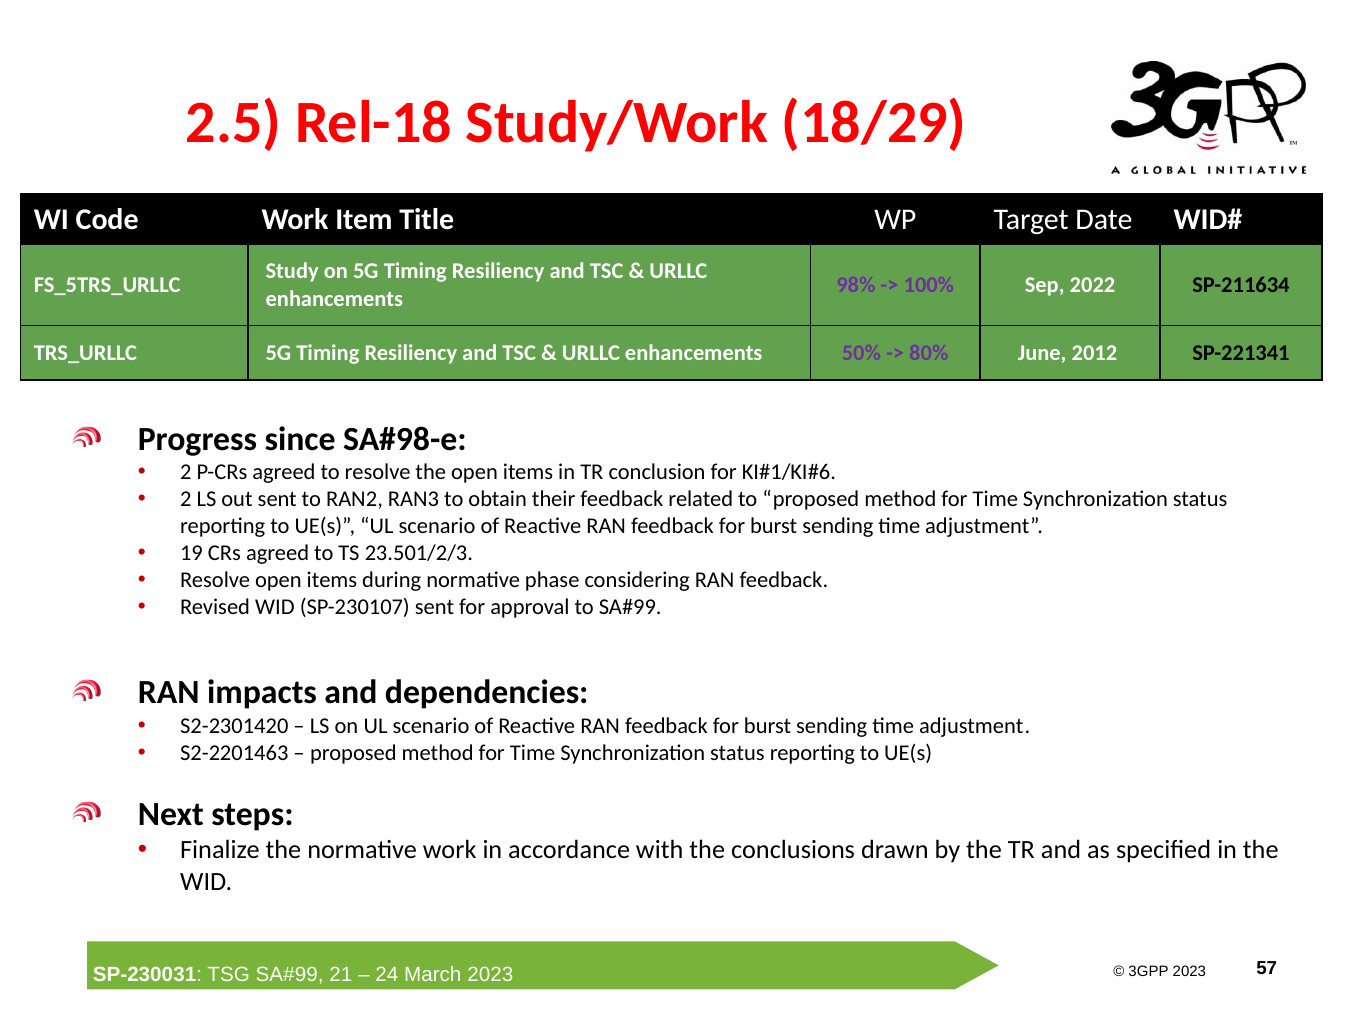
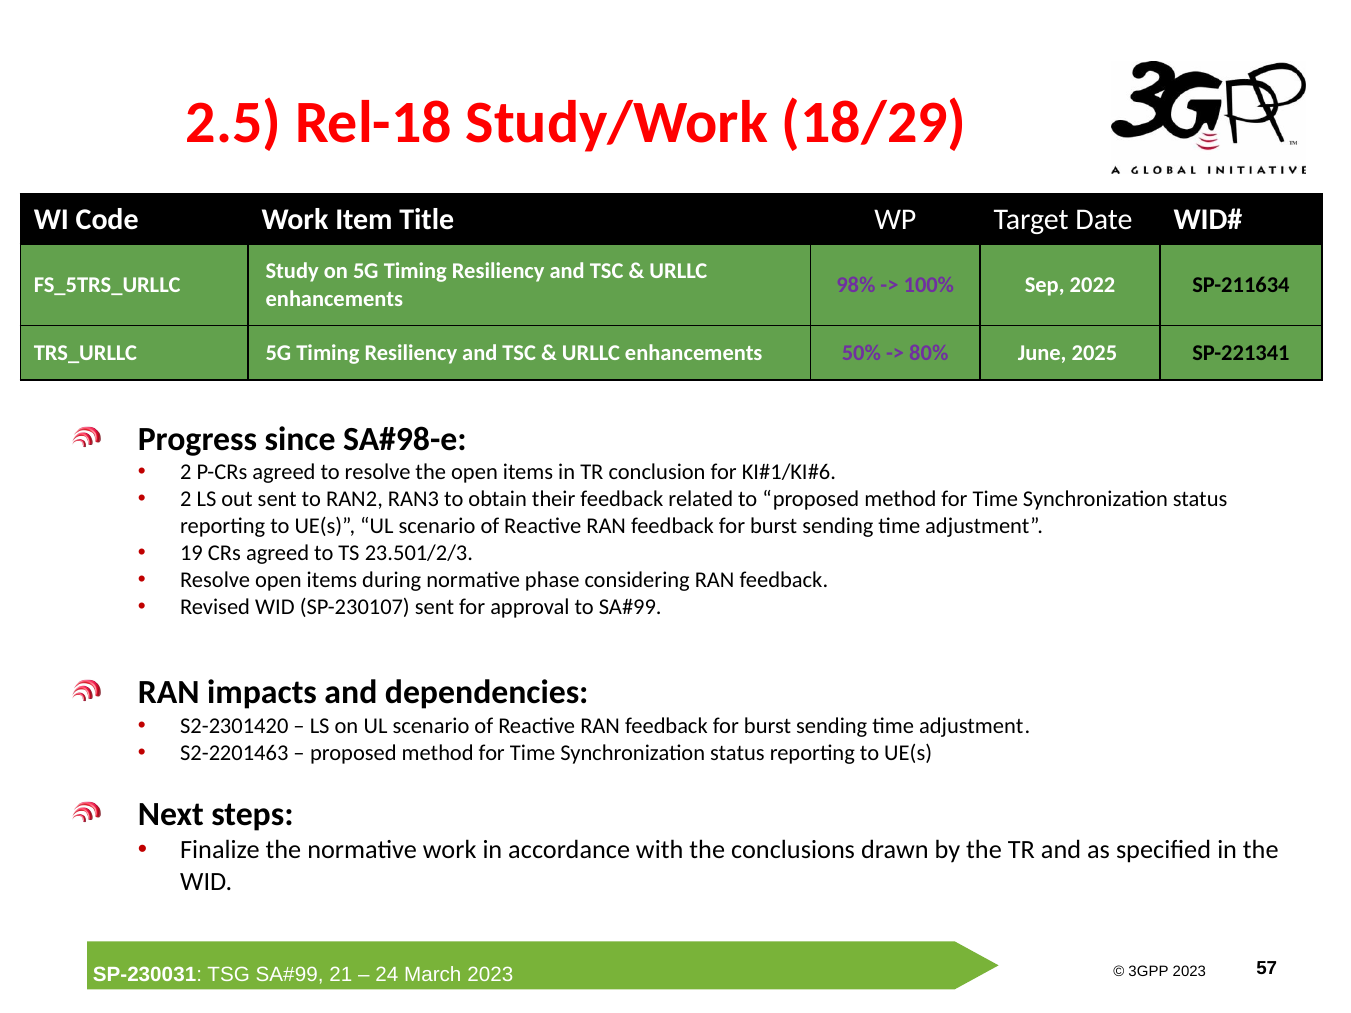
June 2012: 2012 -> 2025
